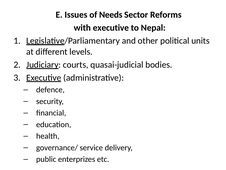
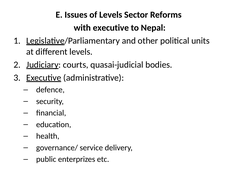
of Needs: Needs -> Levels
